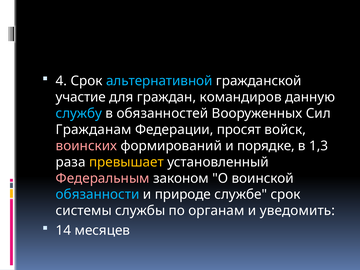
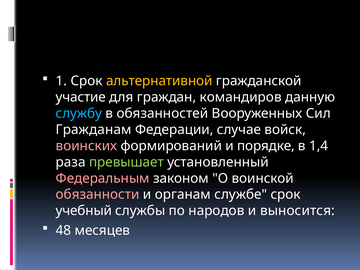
4: 4 -> 1
альтернативной colour: light blue -> yellow
просят: просят -> случае
1,3: 1,3 -> 1,4
превышает colour: yellow -> light green
обязанности colour: light blue -> pink
природе: природе -> органам
системы: системы -> учебный
органам: органам -> народов
уведомить: уведомить -> выносится
14: 14 -> 48
